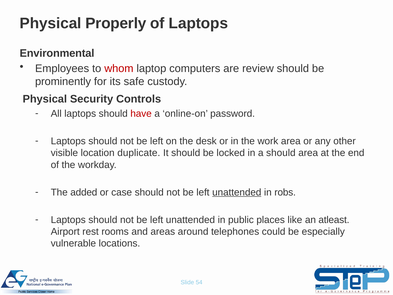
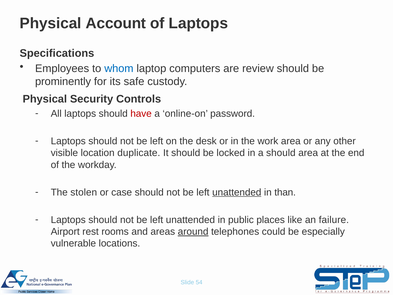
Properly: Properly -> Account
Environmental: Environmental -> Specifications
whom colour: red -> blue
added: added -> stolen
robs: robs -> than
atleast: atleast -> failure
around underline: none -> present
